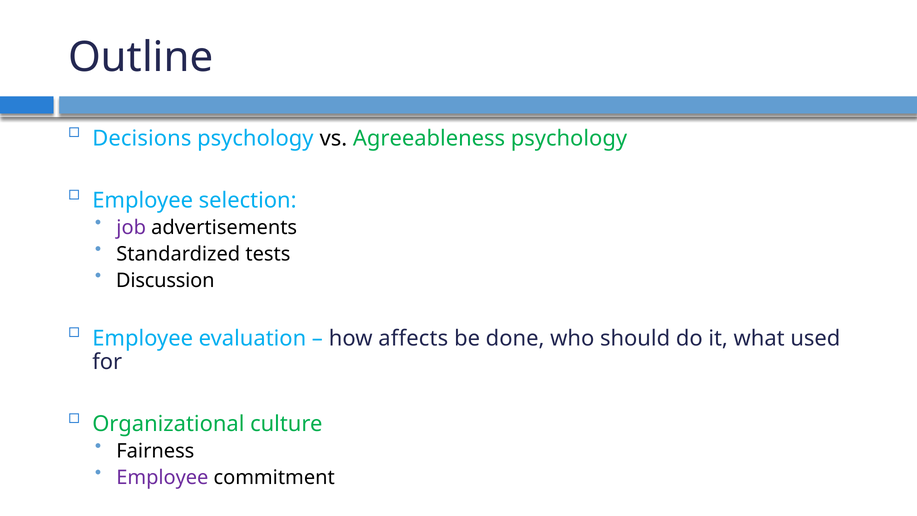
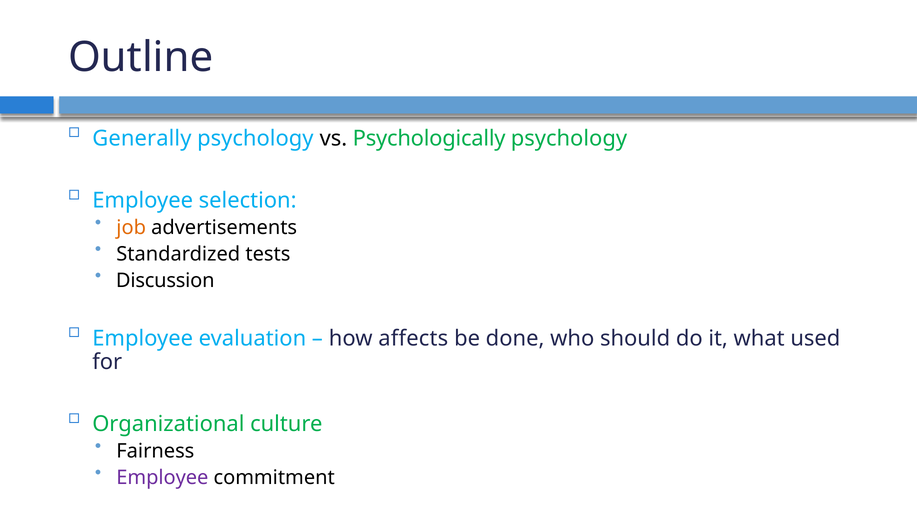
Decisions: Decisions -> Generally
Agreeableness: Agreeableness -> Psychologically
job colour: purple -> orange
